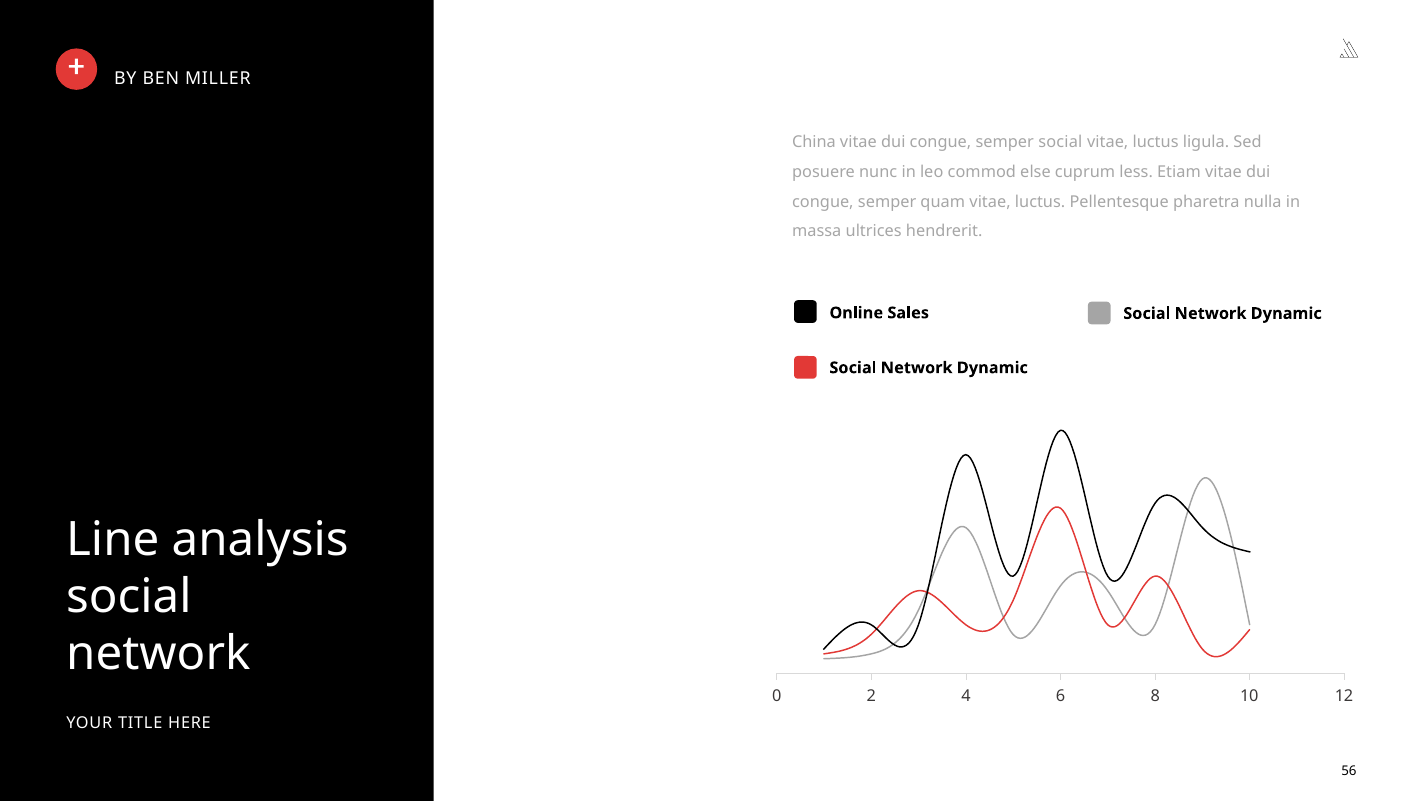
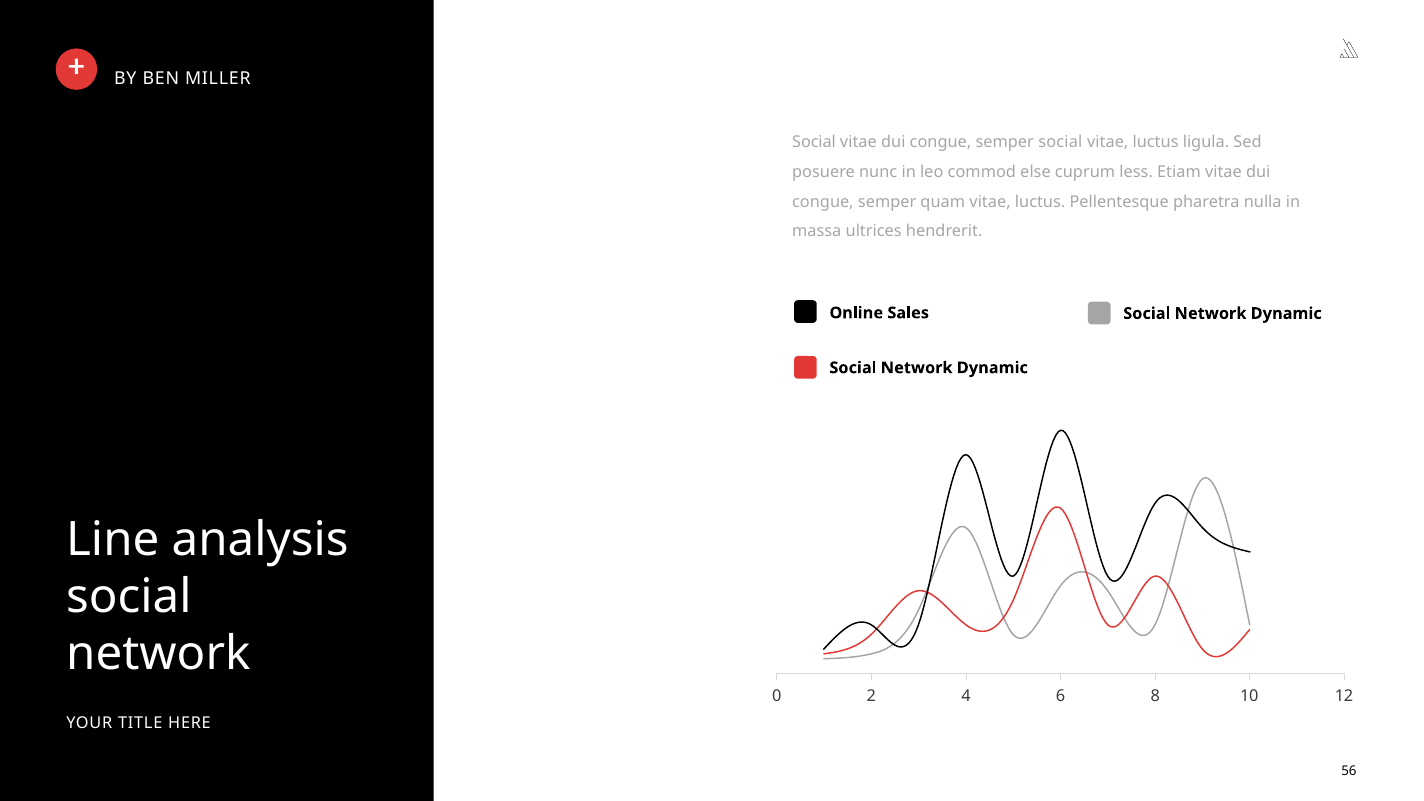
China at (814, 142): China -> Social
